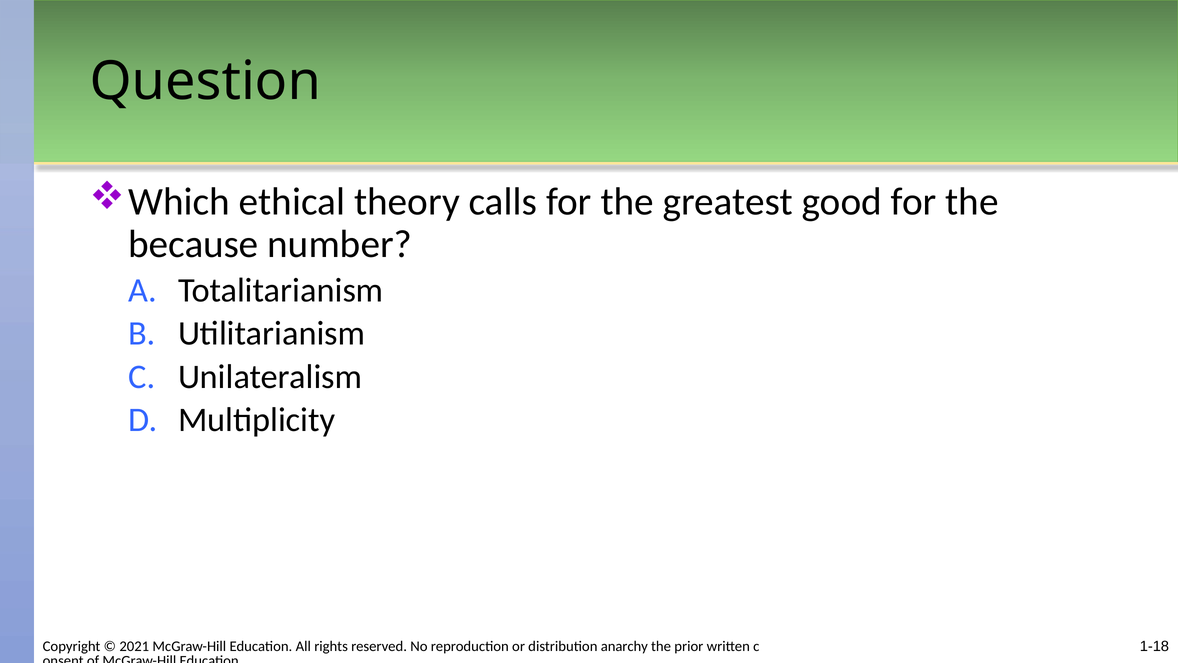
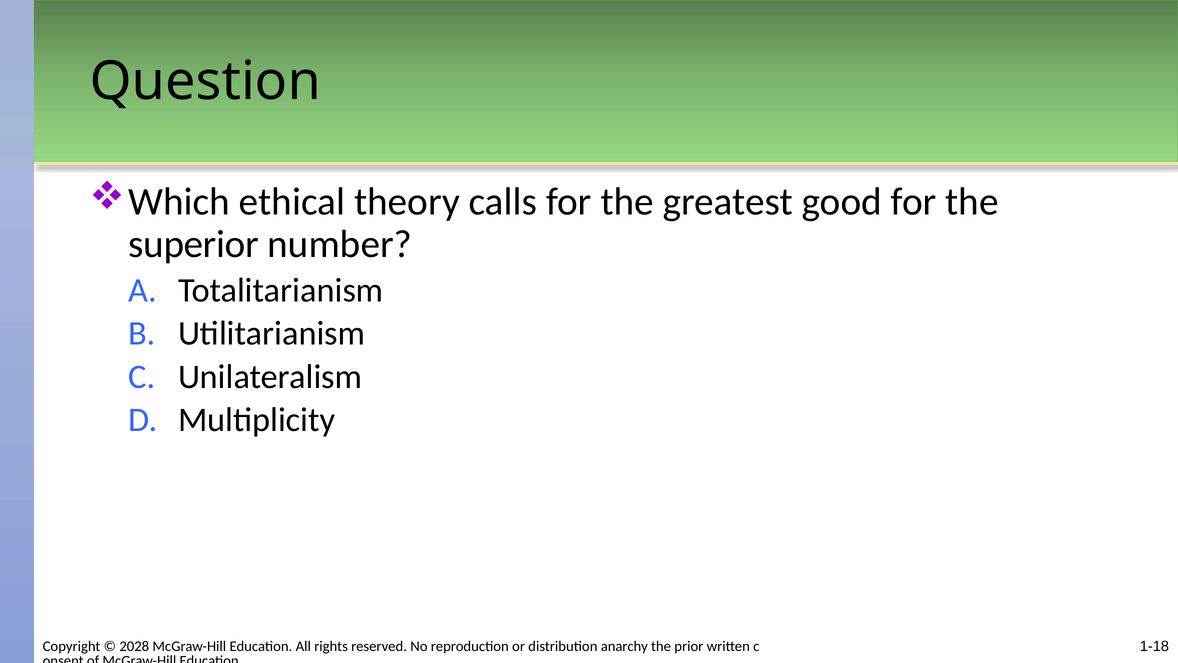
because: because -> superior
2021: 2021 -> 2028
